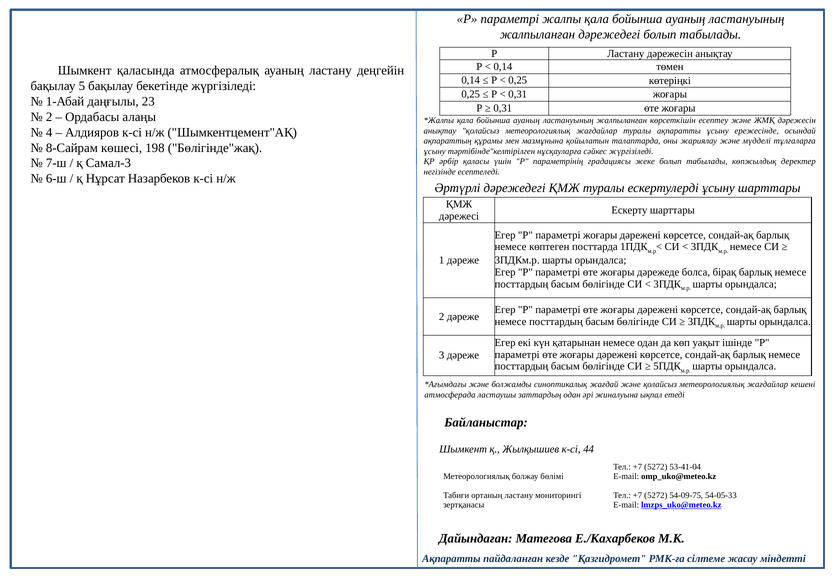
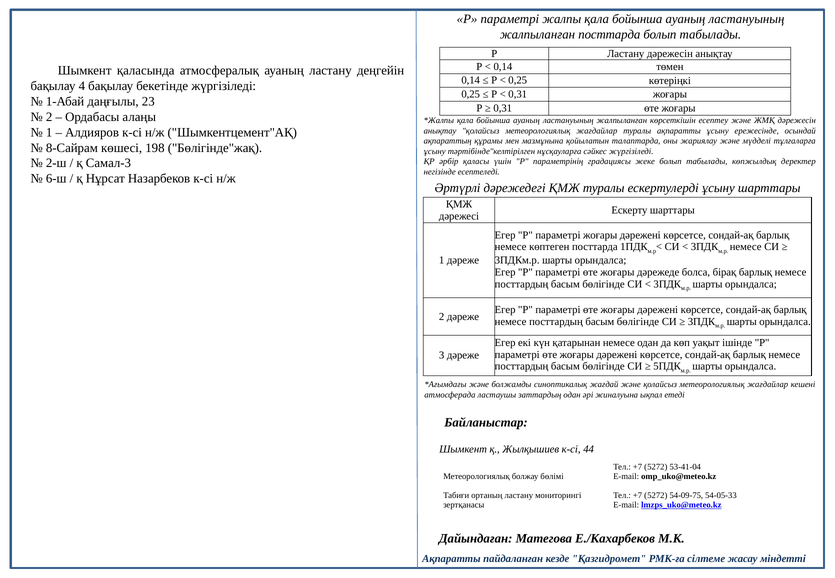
жалпыланған дәрежедегі: дәрежедегі -> посттарда
5: 5 -> 4
4 at (49, 132): 4 -> 1
7-ш: 7-ш -> 2-ш
